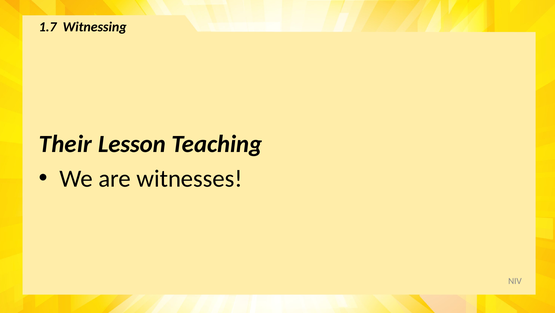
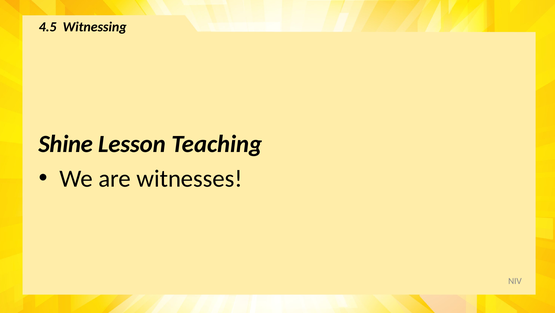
1.7: 1.7 -> 4.5
Their: Their -> Shine
